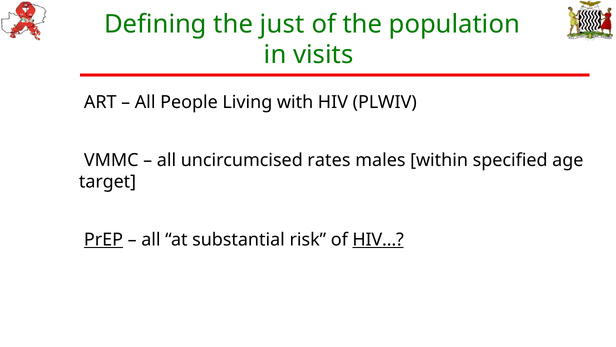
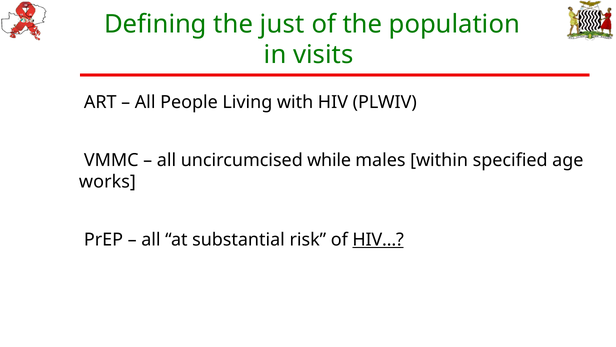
rates: rates -> while
target: target -> works
PrEP underline: present -> none
